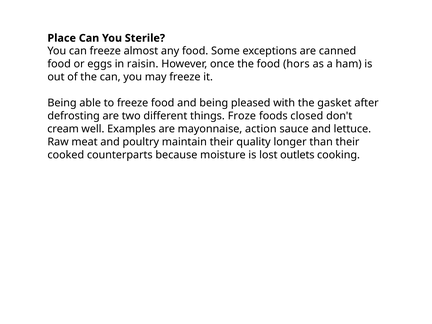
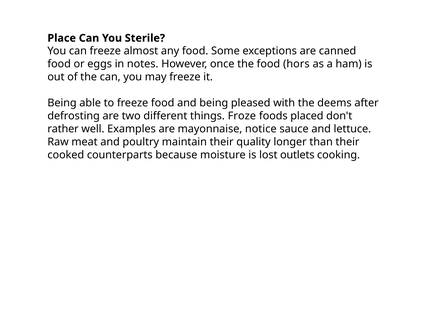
raisin: raisin -> notes
gasket: gasket -> deems
closed: closed -> placed
cream: cream -> rather
action: action -> notice
